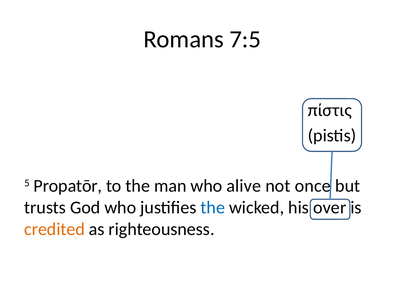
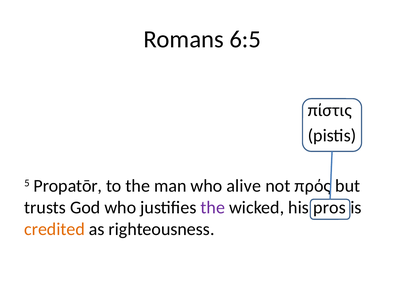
7:5: 7:5 -> 6:5
once: once -> πρός
the at (213, 207) colour: blue -> purple
over: over -> pros
